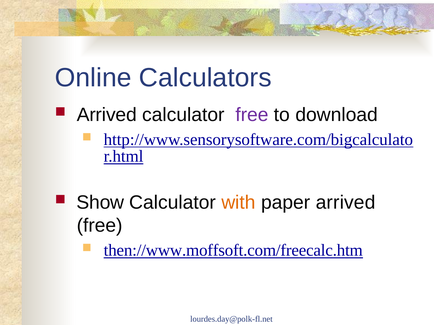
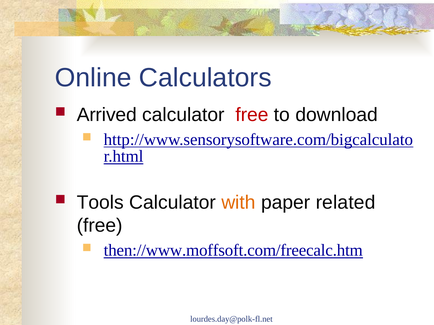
free at (252, 115) colour: purple -> red
Show: Show -> Tools
paper arrived: arrived -> related
